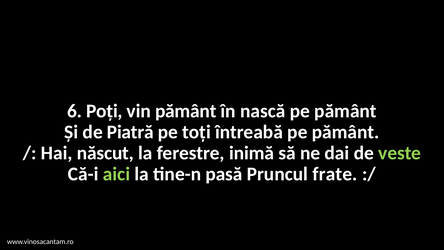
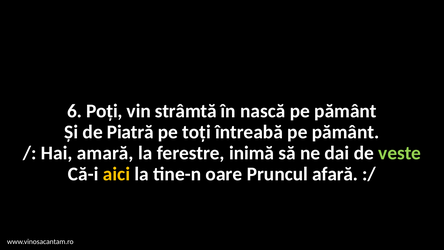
vin pământ: pământ -> strâmtă
născut: născut -> amară
aici colour: light green -> yellow
pasă: pasă -> oare
frate: frate -> afară
